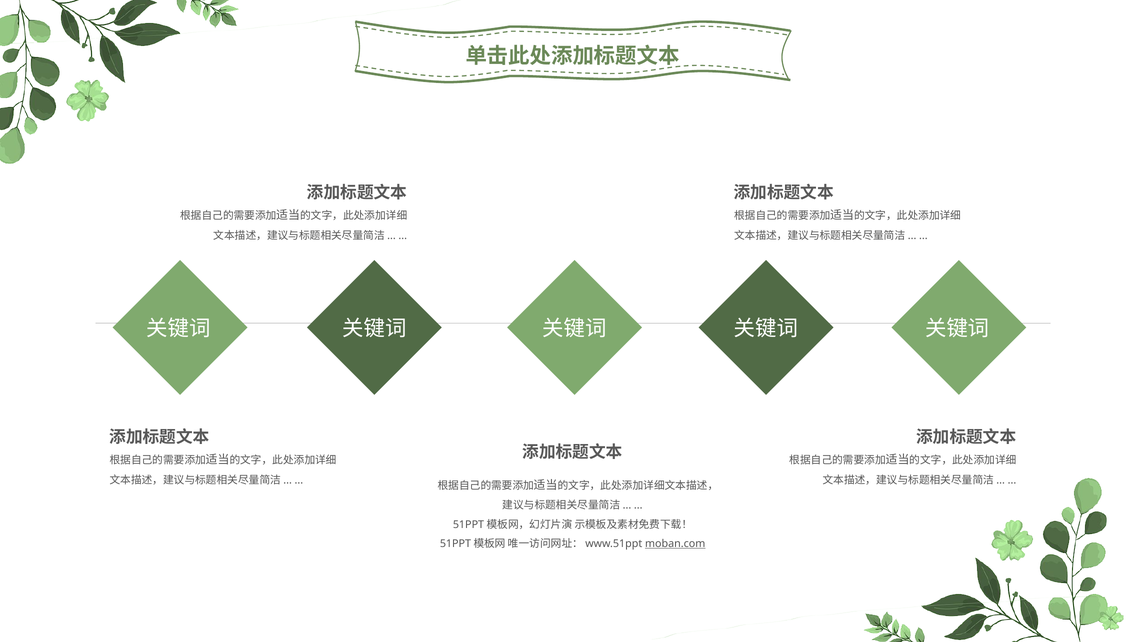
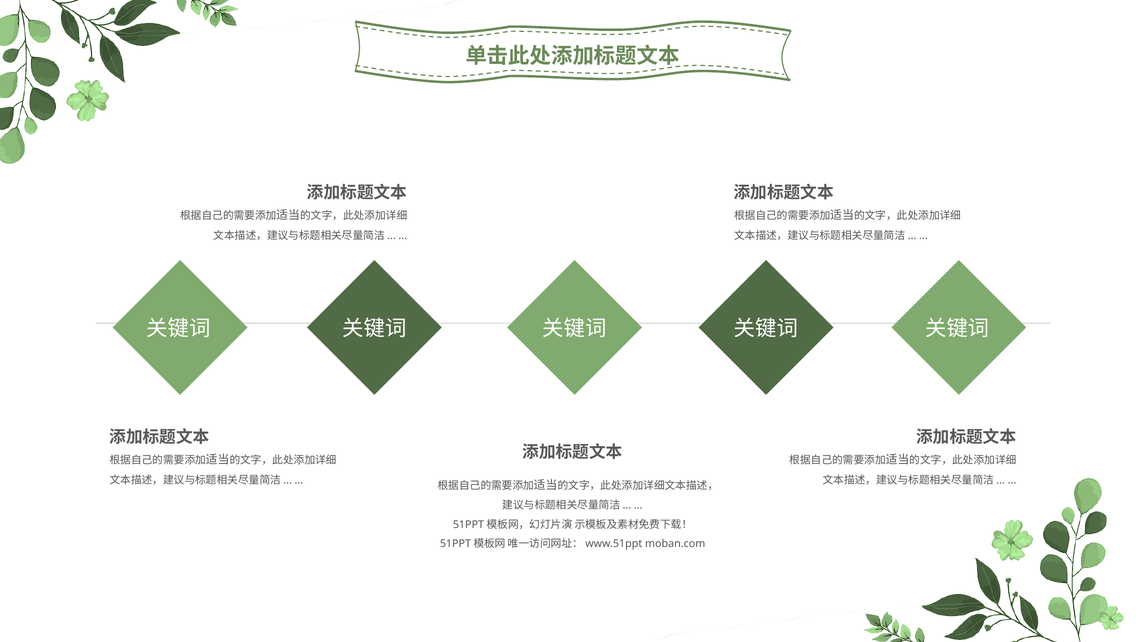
moban.com underline: present -> none
